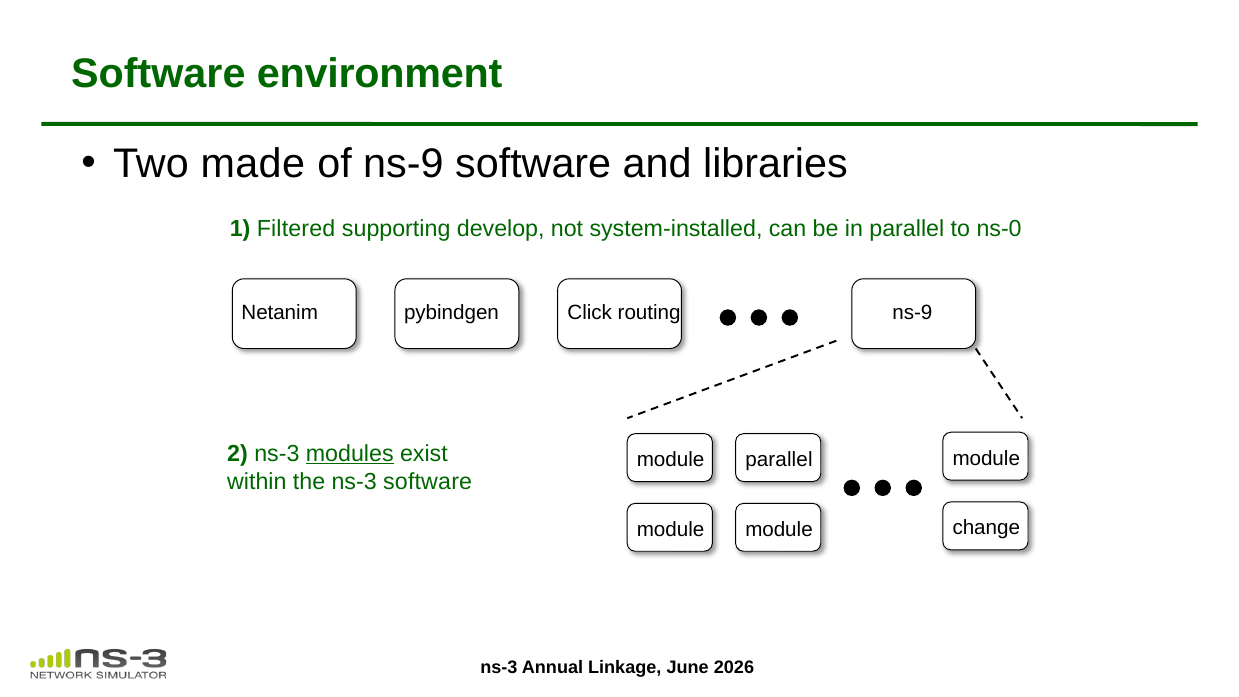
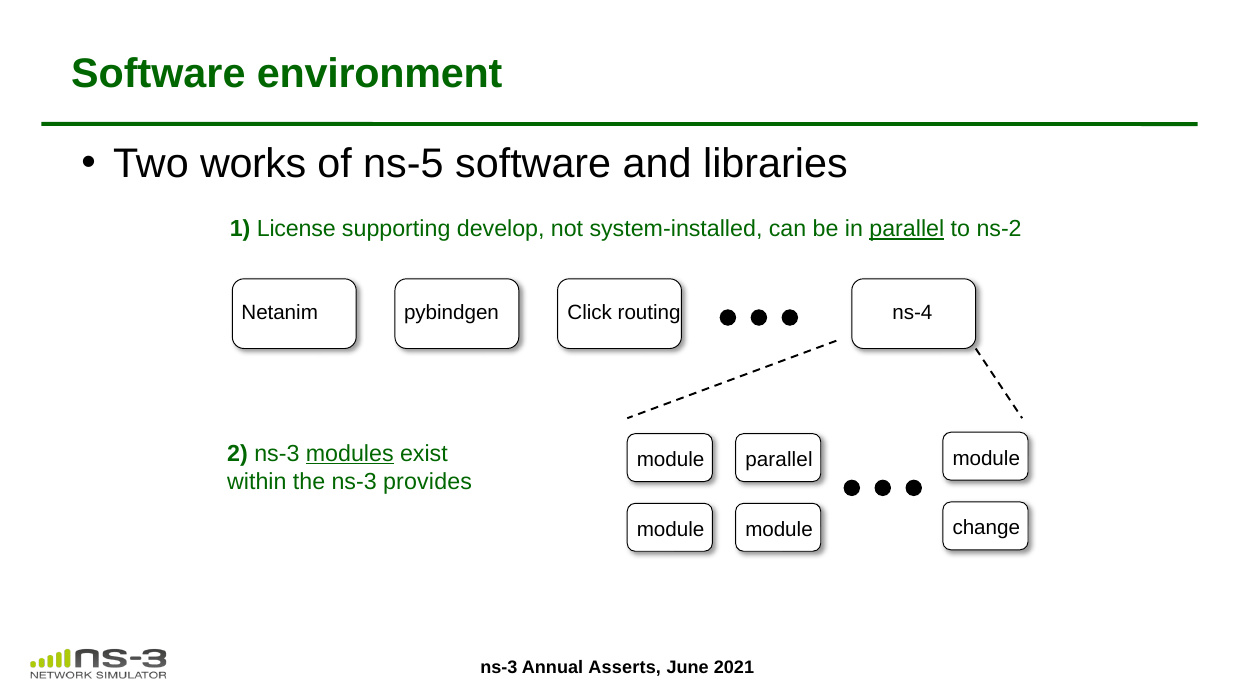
made: made -> works
of ns-9: ns-9 -> ns-5
Filtered: Filtered -> License
parallel at (907, 229) underline: none -> present
ns-0: ns-0 -> ns-2
ns-9 at (912, 313): ns-9 -> ns-4
ns-3 software: software -> provides
Linkage: Linkage -> Asserts
2026: 2026 -> 2021
